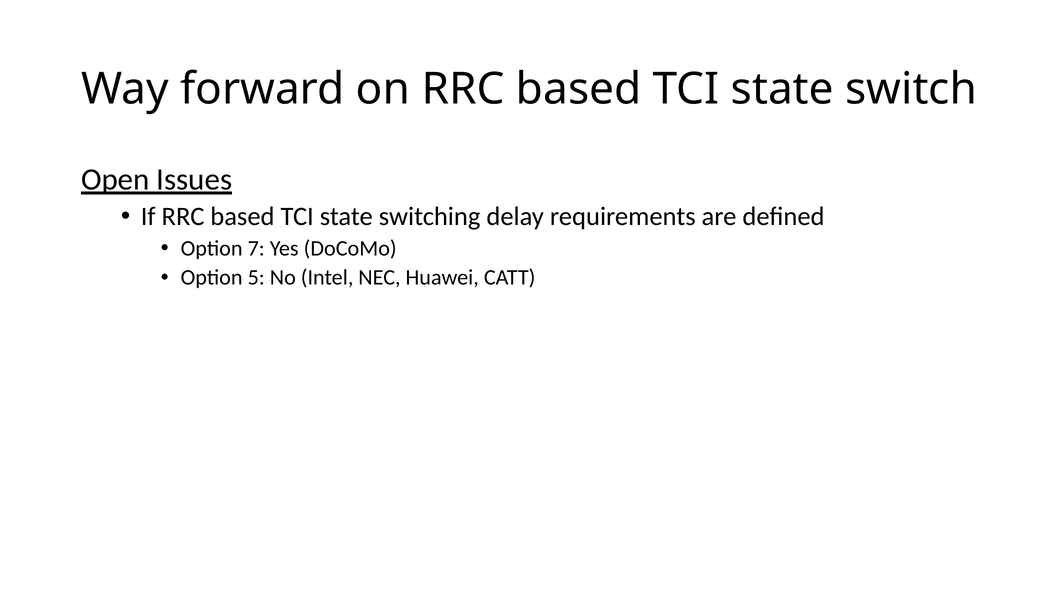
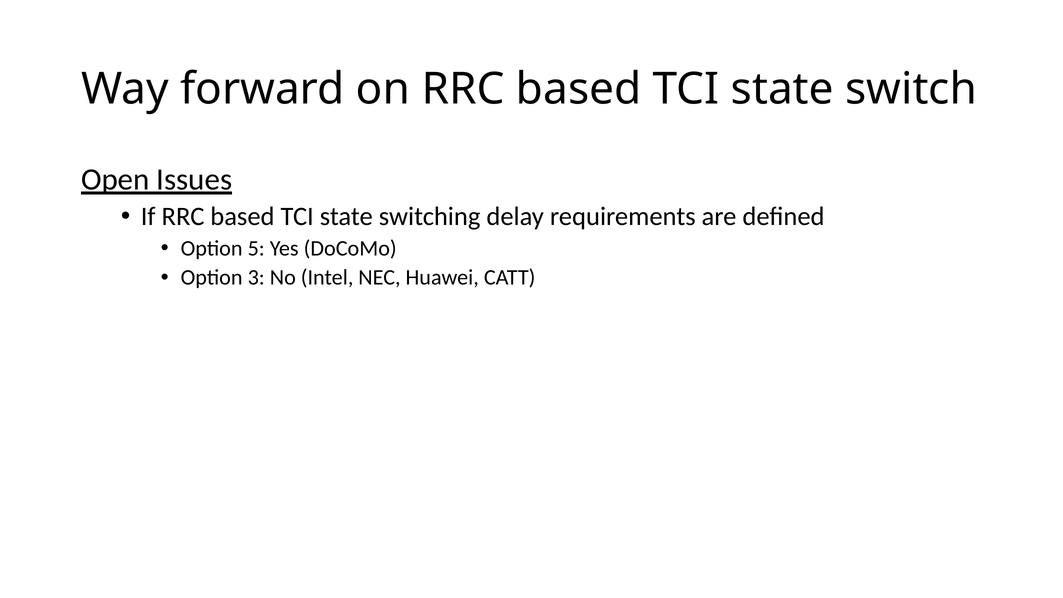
7: 7 -> 5
5: 5 -> 3
